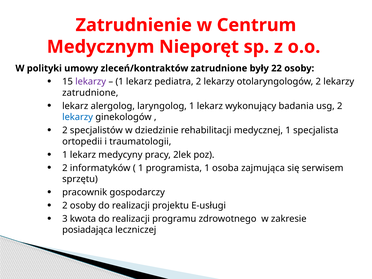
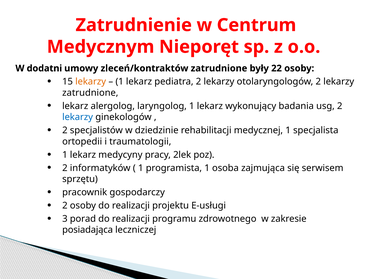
polityki: polityki -> dodatni
lekarzy at (91, 82) colour: purple -> orange
kwota: kwota -> porad
